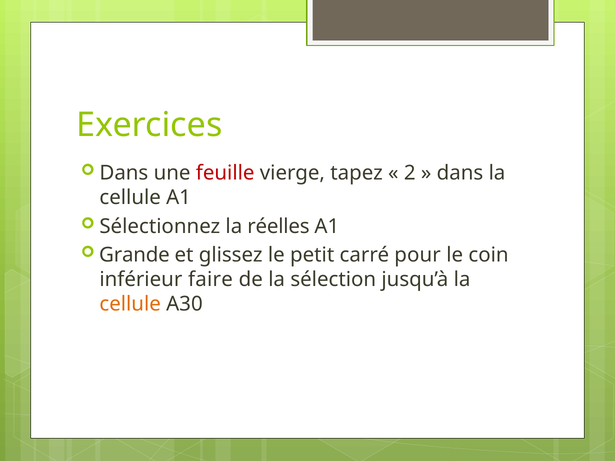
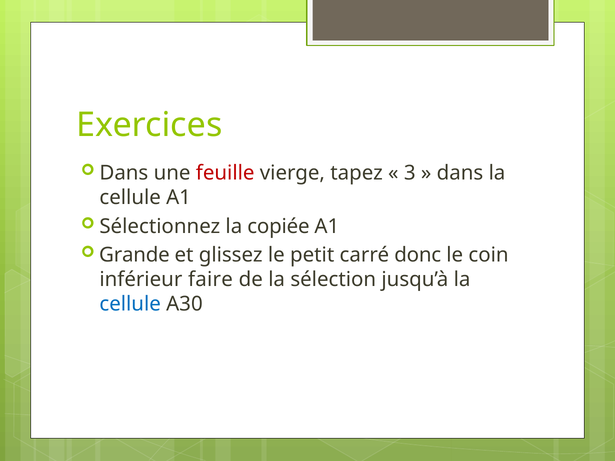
2: 2 -> 3
réelles: réelles -> copiée
pour: pour -> donc
cellule at (130, 304) colour: orange -> blue
